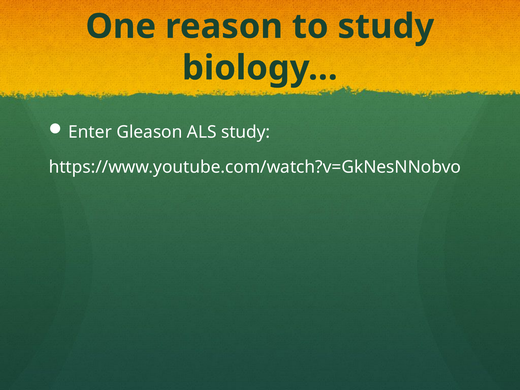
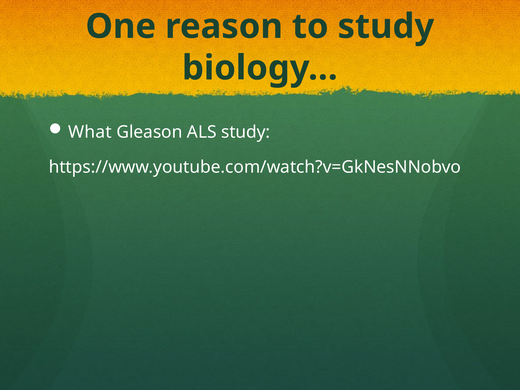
Enter: Enter -> What
